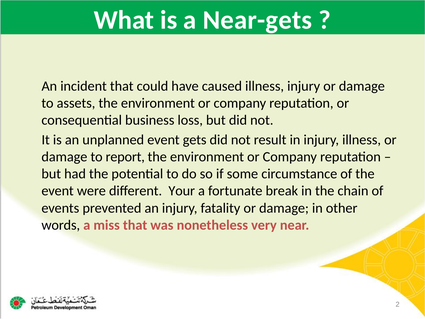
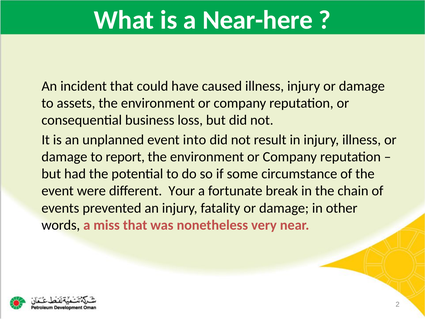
Near-gets: Near-gets -> Near-here
gets: gets -> into
